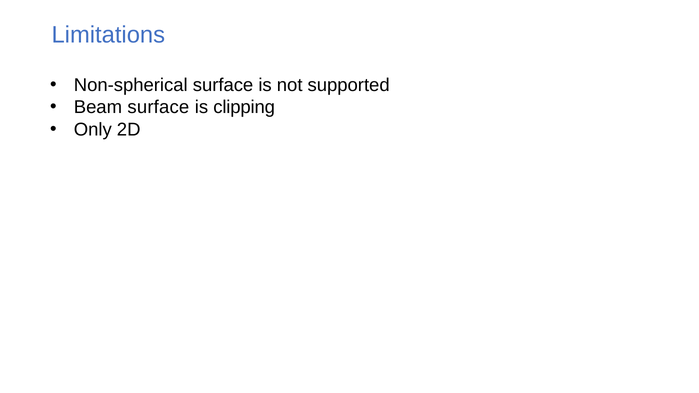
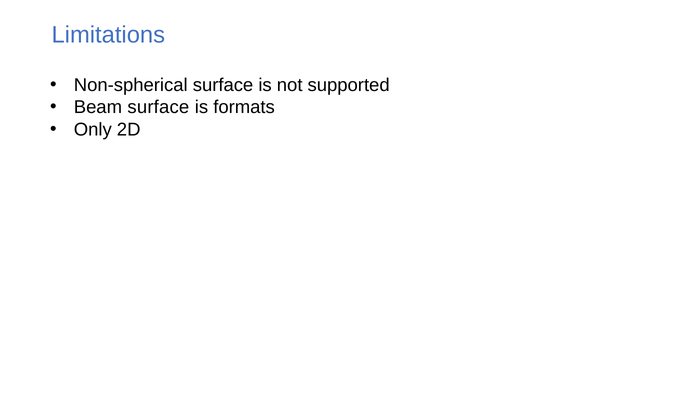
clipping: clipping -> formats
